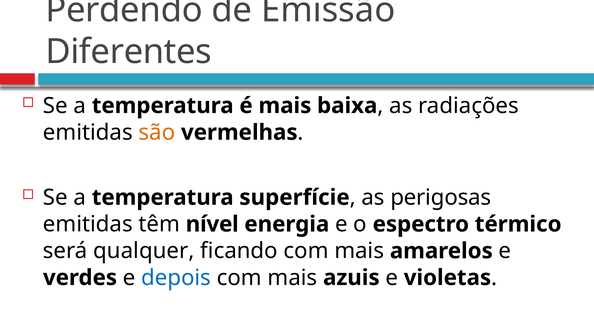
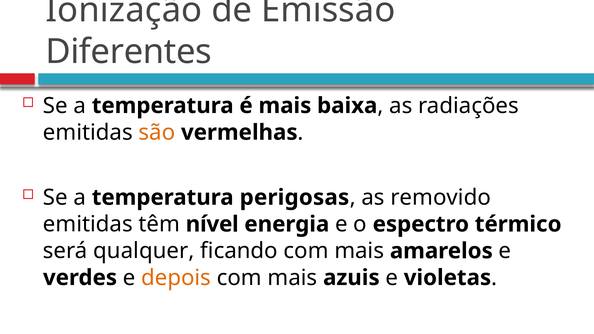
Perdendo: Perdendo -> Ionização
superfície: superfície -> perigosas
perigosas: perigosas -> removido
depois colour: blue -> orange
